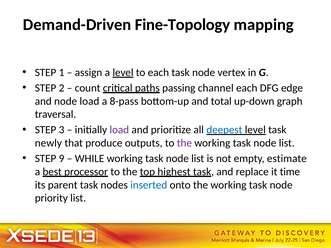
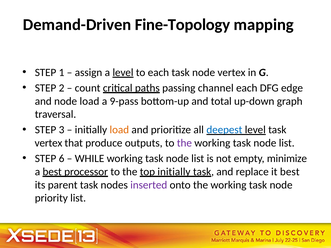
8-pass: 8-pass -> 9-pass
load at (119, 130) colour: purple -> orange
newly at (48, 143): newly -> vertex
9: 9 -> 6
estimate: estimate -> minimize
top highest: highest -> initially
it time: time -> best
inserted colour: blue -> purple
